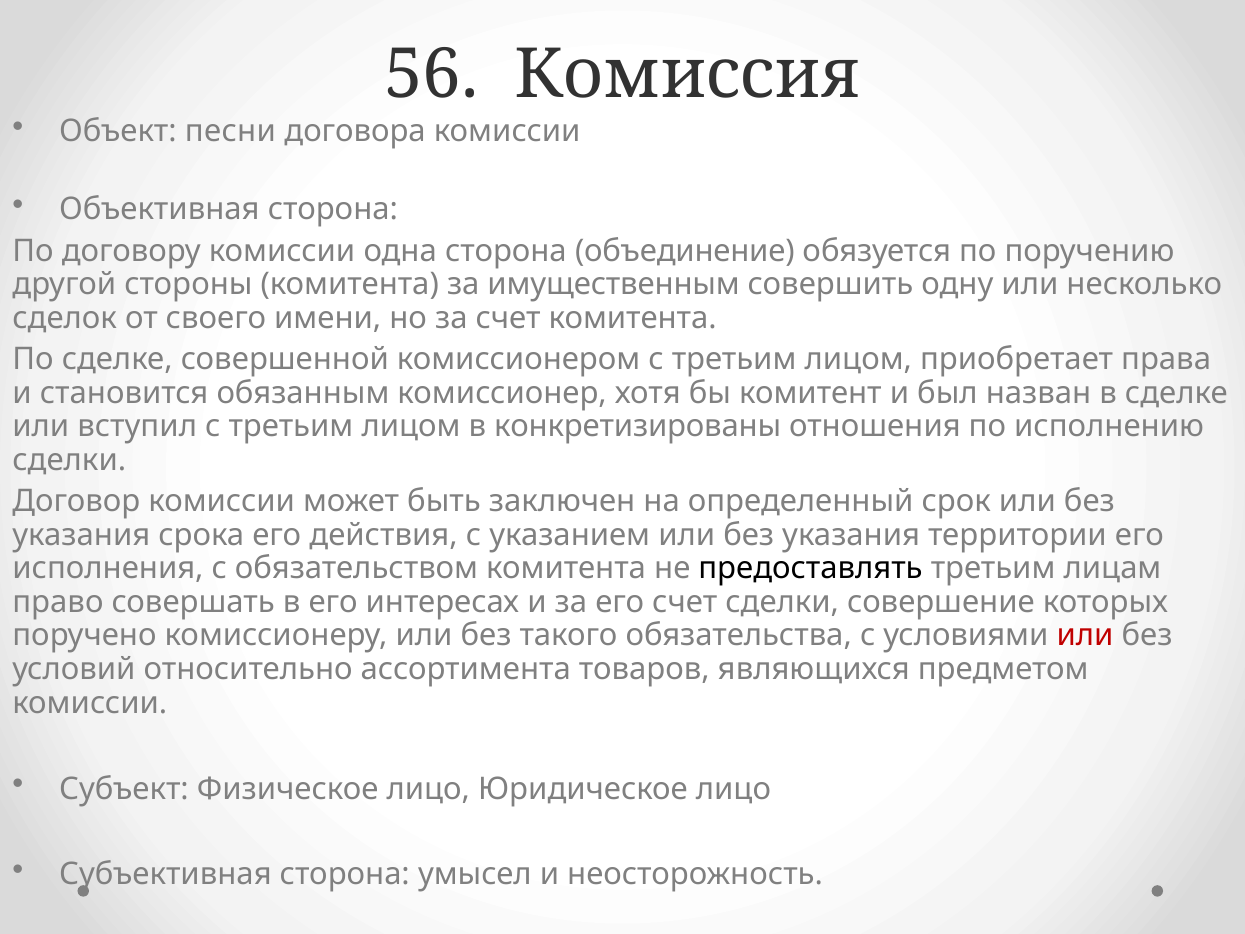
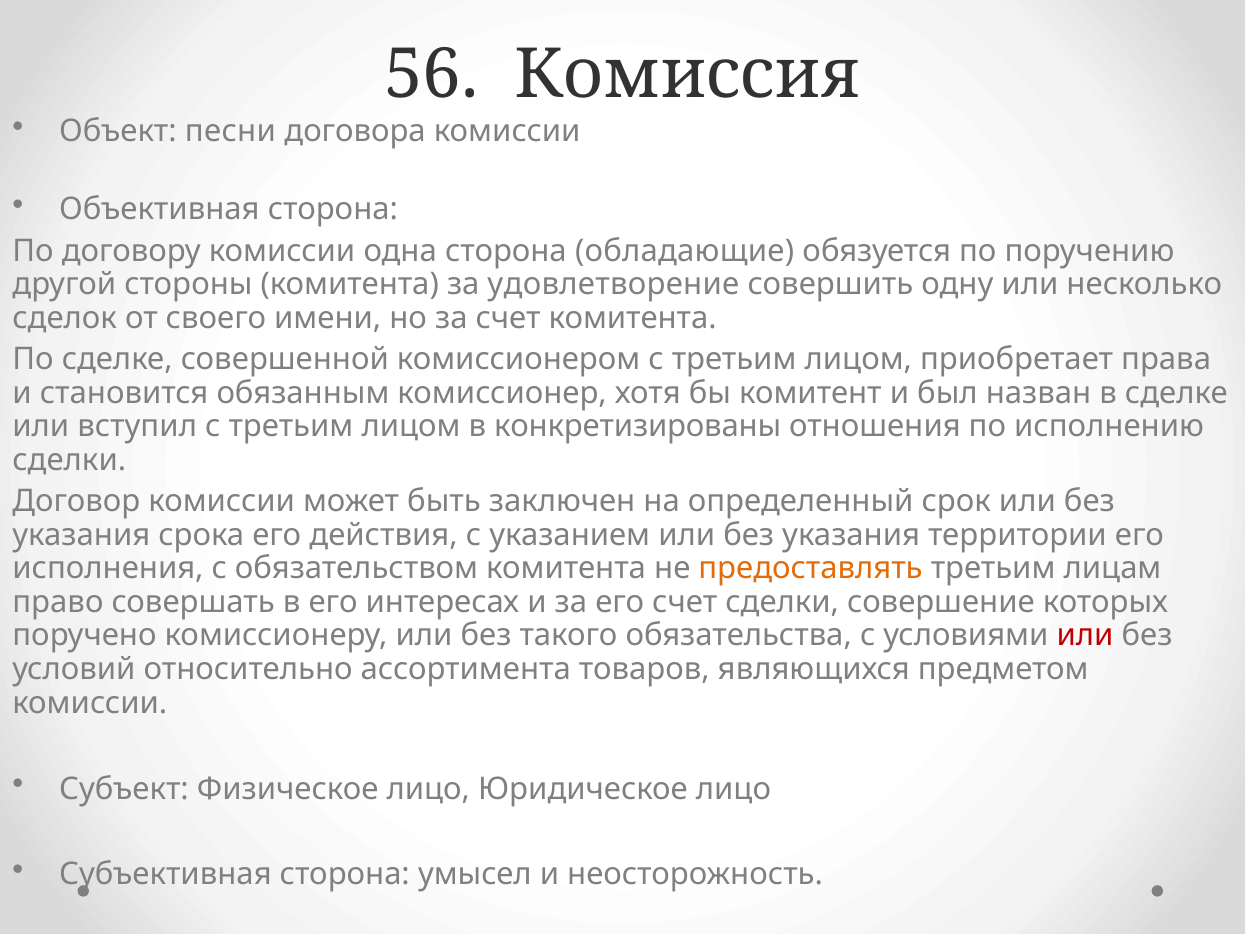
объединение: объединение -> обладающие
имущественным: имущественным -> удовлетворение
предоставлять colour: black -> orange
